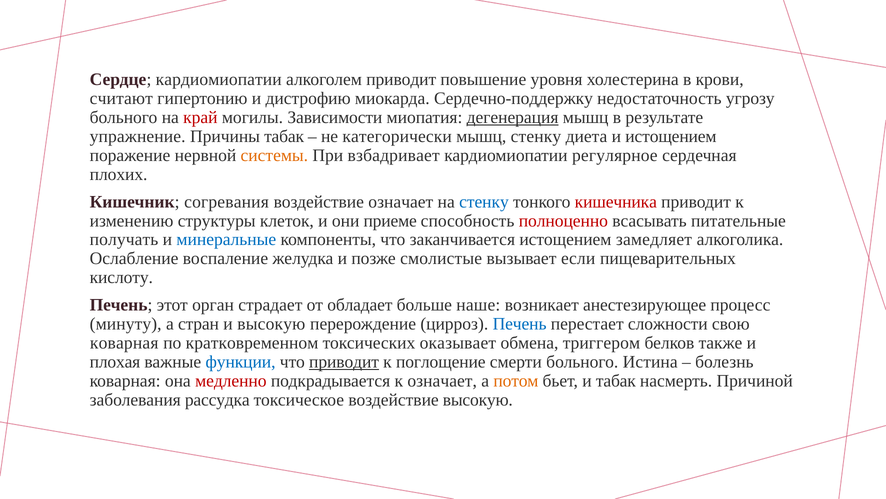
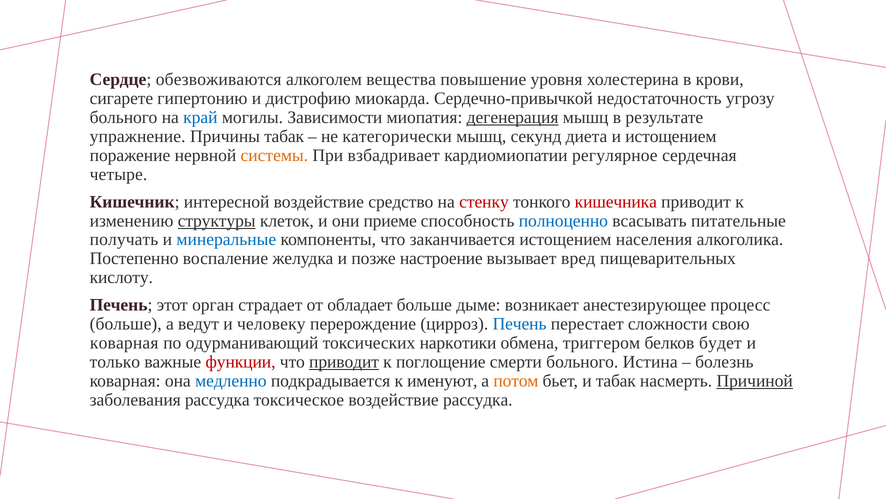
Сердце кардиомиопатии: кардиомиопатии -> обезвоживаются
алкоголем приводит: приводит -> вещества
считают: считают -> сигарете
Сердечно-поддержку: Сердечно-поддержку -> Сердечно-привычкой
край colour: red -> blue
мышц стенку: стенку -> секунд
плохих: плохих -> четыре
согревания: согревания -> интересной
воздействие означает: означает -> средство
стенку at (484, 202) colour: blue -> red
структуры underline: none -> present
полноценно colour: red -> blue
замедляет: замедляет -> населения
Ослабление: Ослабление -> Постепенно
смолистые: смолистые -> настроение
если: если -> вред
наше: наше -> дыме
минуту at (126, 323): минуту -> больше
стран: стран -> ведут
и высокую: высокую -> человеку
кратковременном: кратковременном -> одурманивающий
оказывает: оказывает -> наркотики
также: также -> будет
плохая: плохая -> только
функции colour: blue -> red
медленно colour: red -> blue
к означает: означает -> именуют
Причиной underline: none -> present
воздействие высокую: высокую -> рассудка
